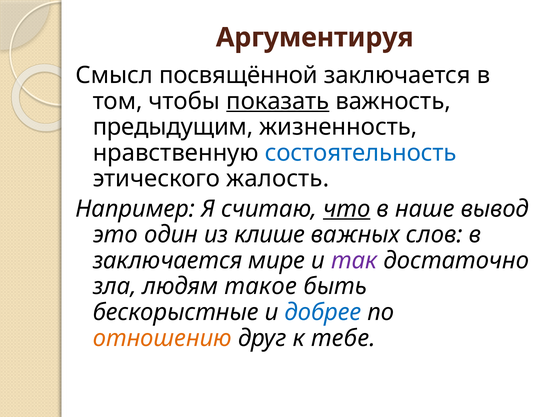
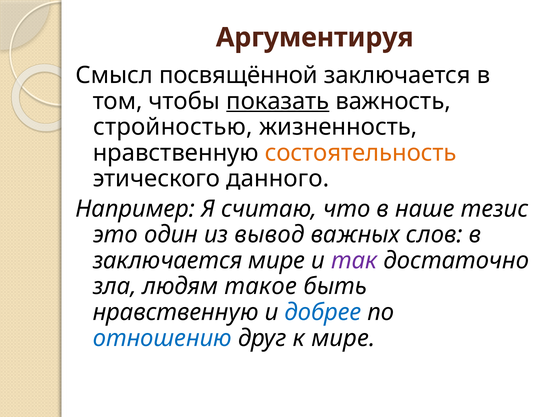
предыдущим: предыдущим -> стройностью
состоятельность colour: blue -> orange
жалость: жалость -> данного
что underline: present -> none
вывод: вывод -> тезис
клише: клише -> вывод
бескорыстные at (176, 312): бескорыстные -> нравственную
отношению colour: orange -> blue
к тебе: тебе -> мире
